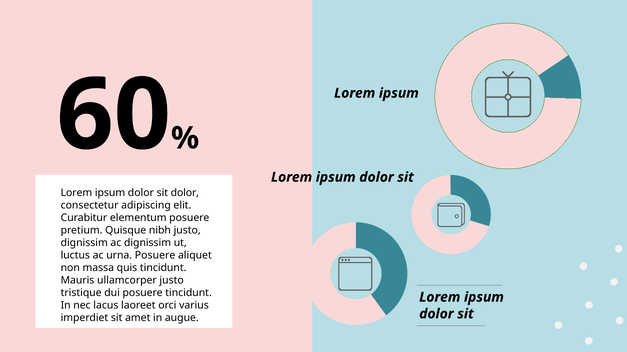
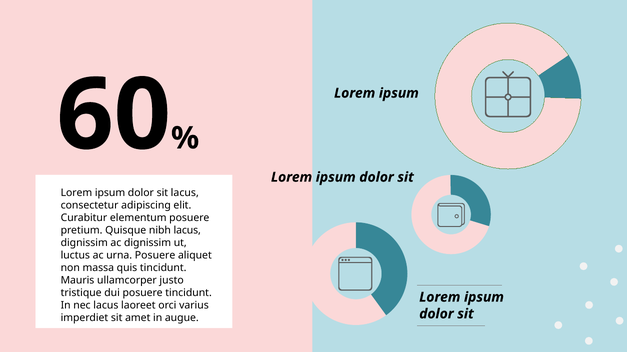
dolor at (185, 193): dolor -> lacus
nibh justo: justo -> lacus
